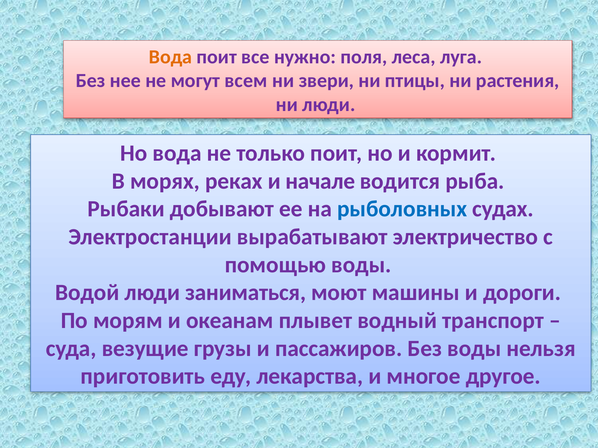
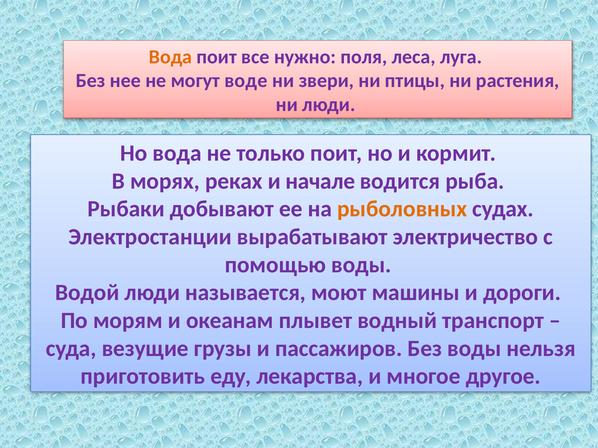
всем: всем -> воде
рыболовных colour: blue -> orange
заниматься: заниматься -> называется
